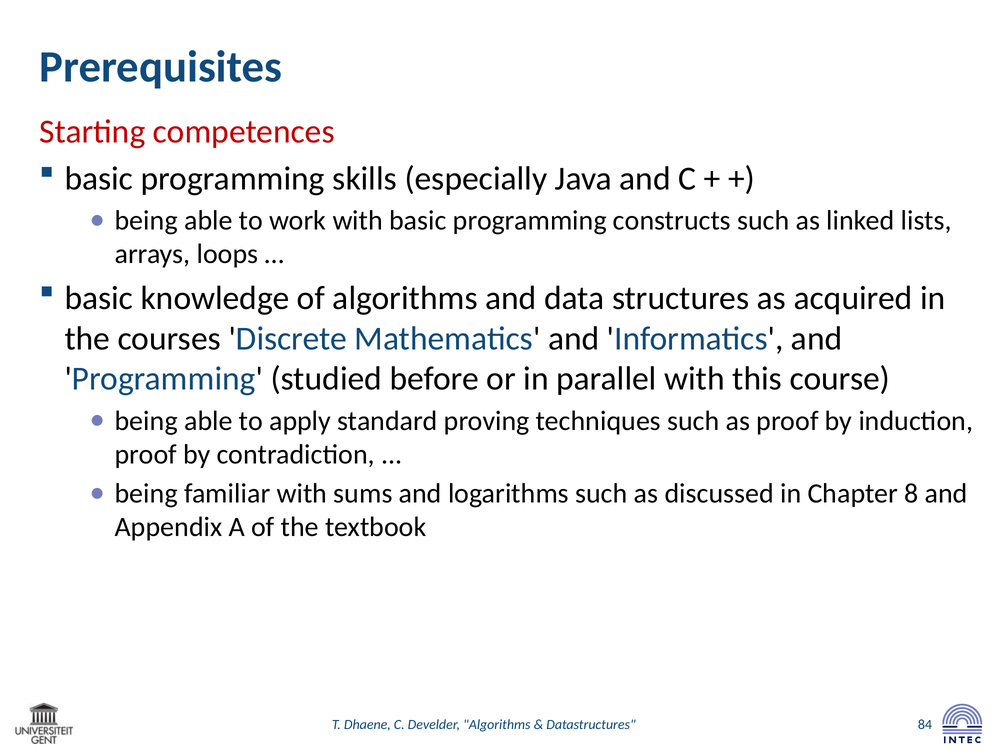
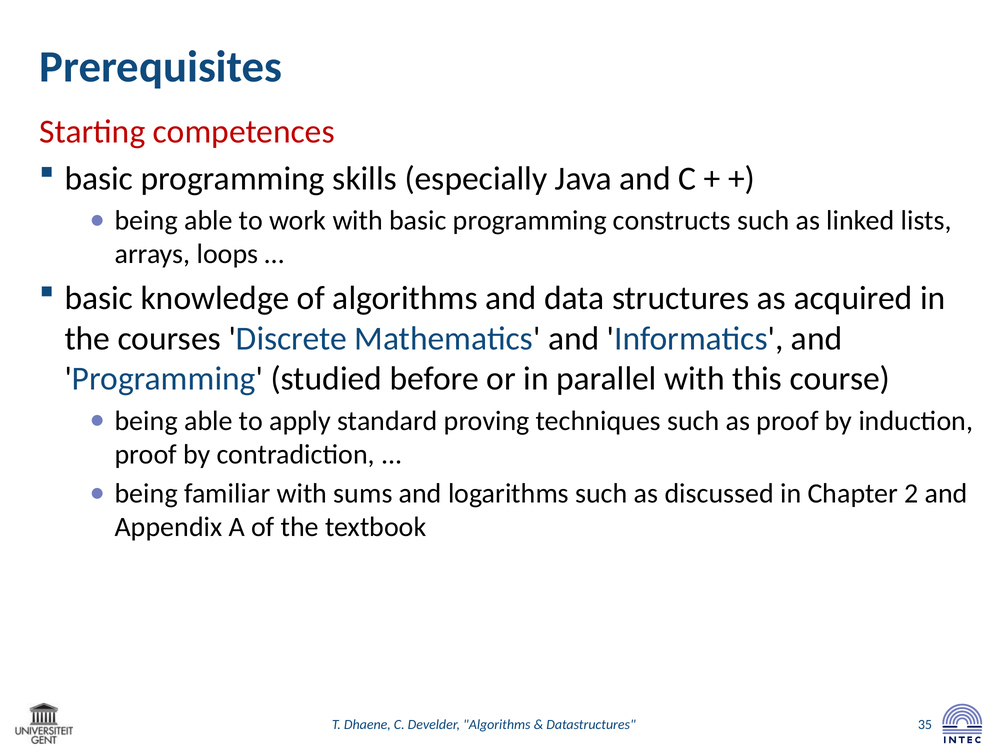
8: 8 -> 2
84: 84 -> 35
